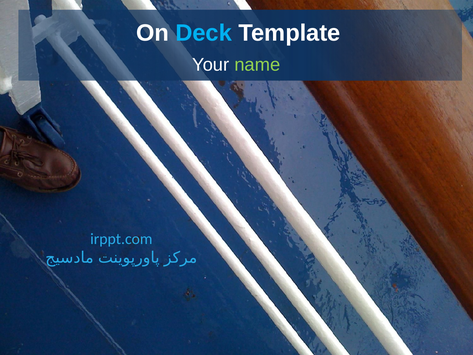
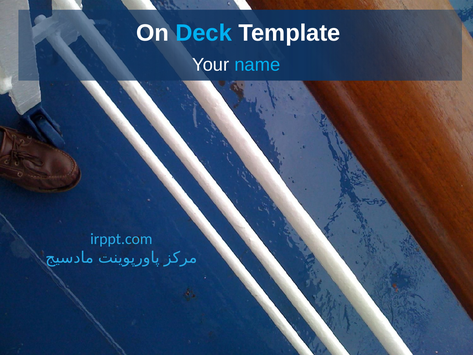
name colour: light green -> light blue
